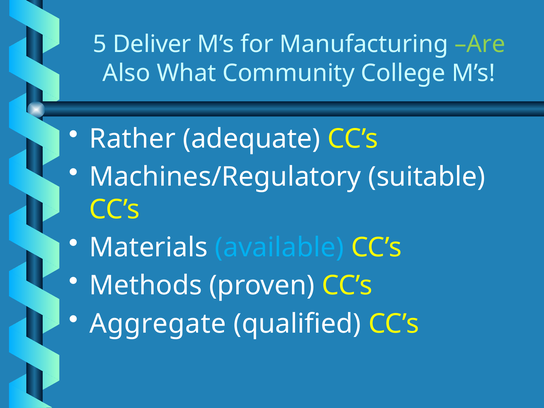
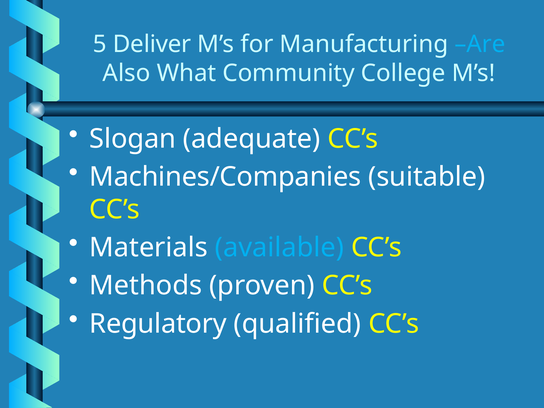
Are colour: light green -> light blue
Rather: Rather -> Slogan
Machines/Regulatory: Machines/Regulatory -> Machines/Companies
Aggregate: Aggregate -> Regulatory
